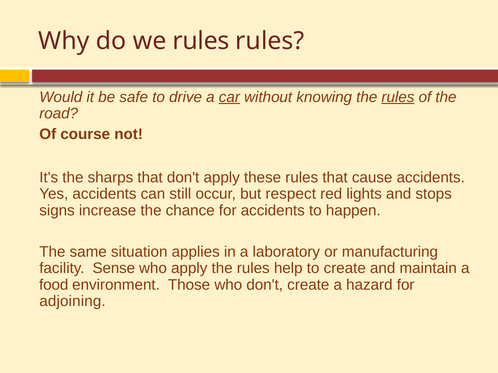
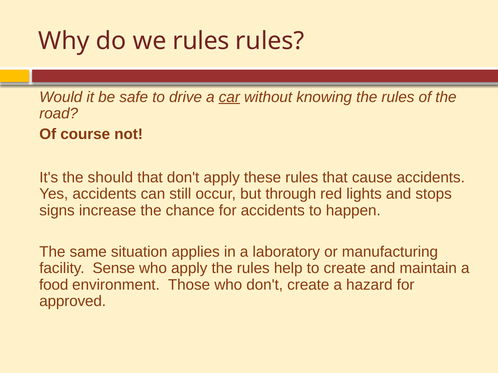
rules at (398, 97) underline: present -> none
sharps: sharps -> should
respect: respect -> through
adjoining: adjoining -> approved
